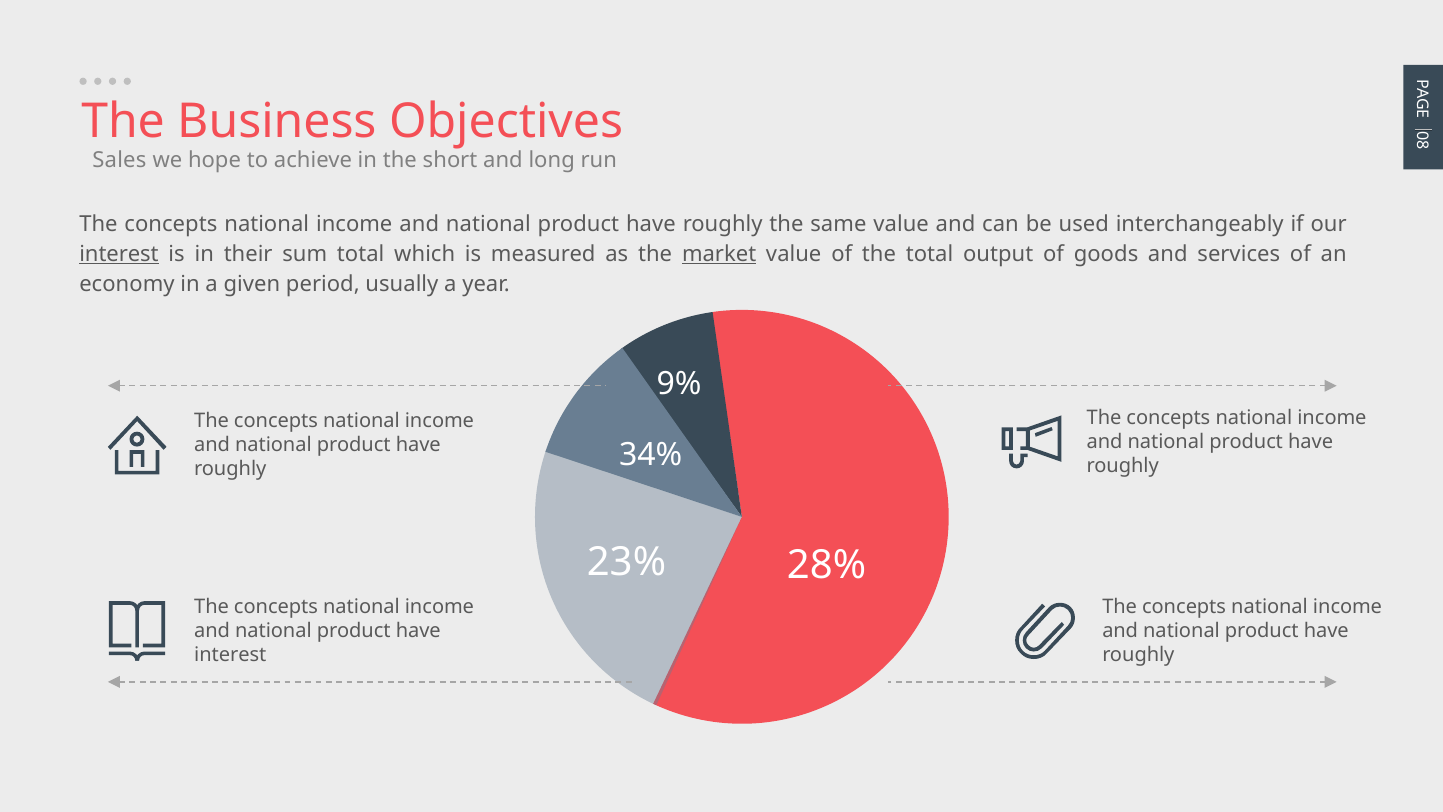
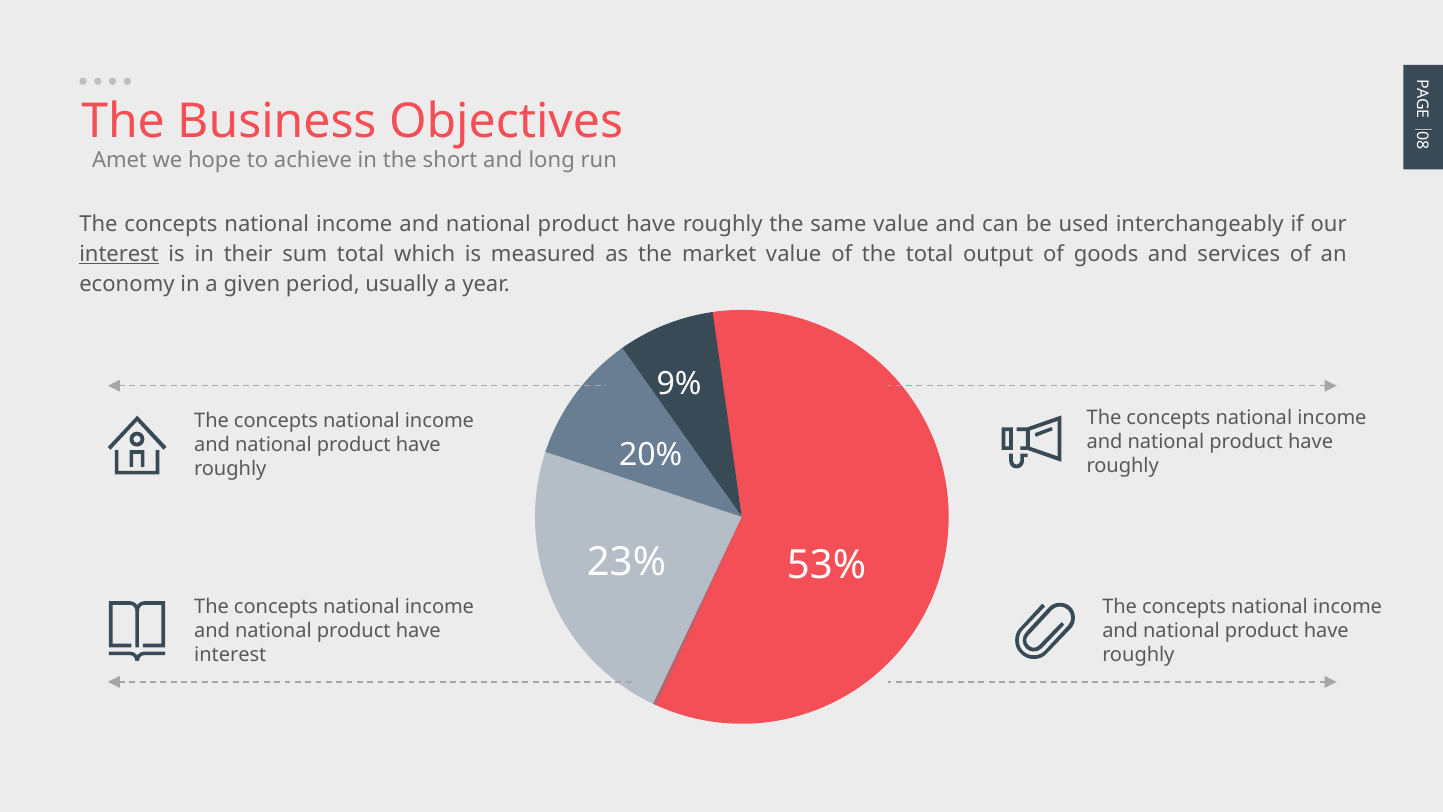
Sales: Sales -> Amet
market underline: present -> none
34%: 34% -> 20%
28%: 28% -> 53%
